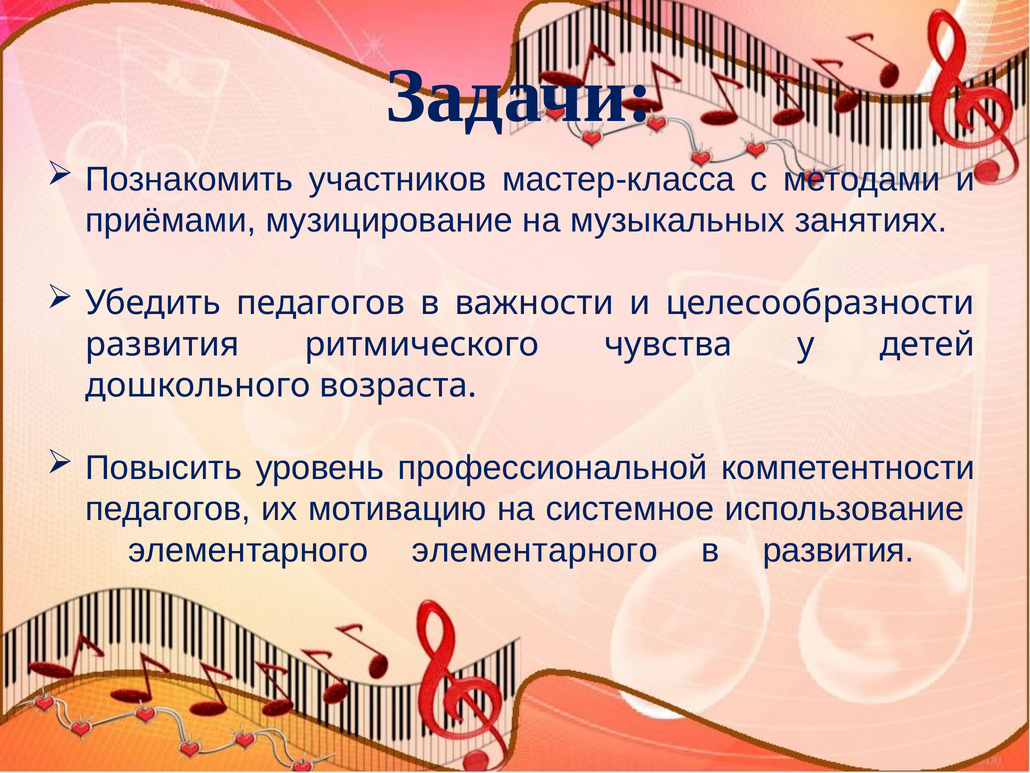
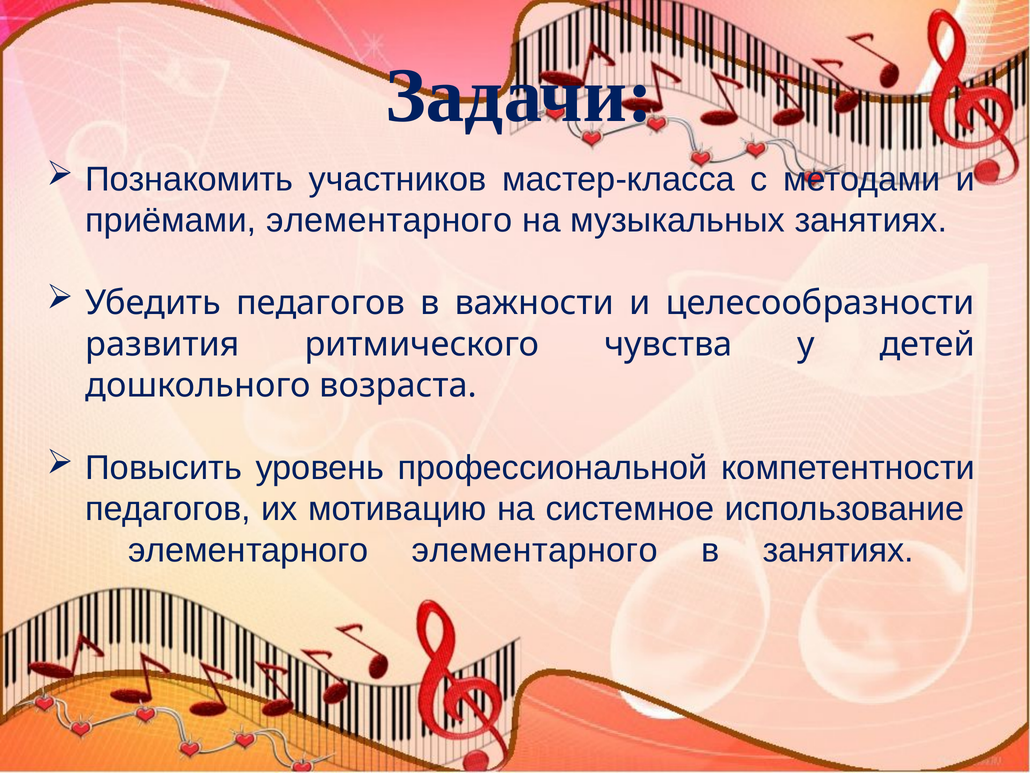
приёмами музицирование: музицирование -> элементарного
в развития: развития -> занятиях
